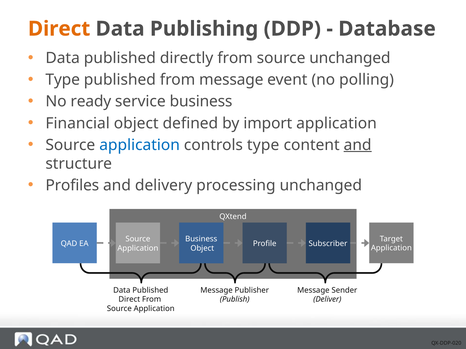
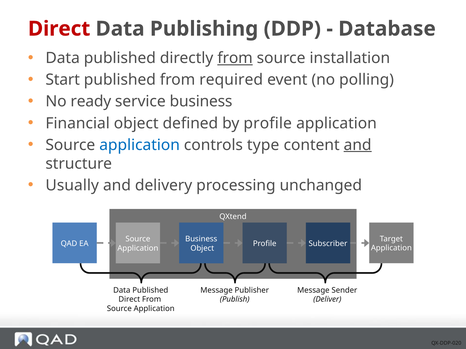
Direct at (59, 29) colour: orange -> red
from at (235, 58) underline: none -> present
source unchanged: unchanged -> installation
Type at (63, 80): Type -> Start
from message: message -> required
by import: import -> profile
Profiles: Profiles -> Usually
